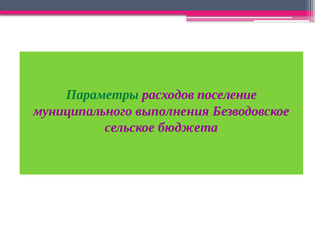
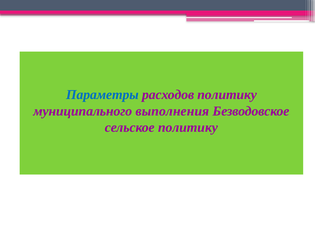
Параметры colour: green -> blue
расходов поселение: поселение -> политику
сельское бюджета: бюджета -> политику
